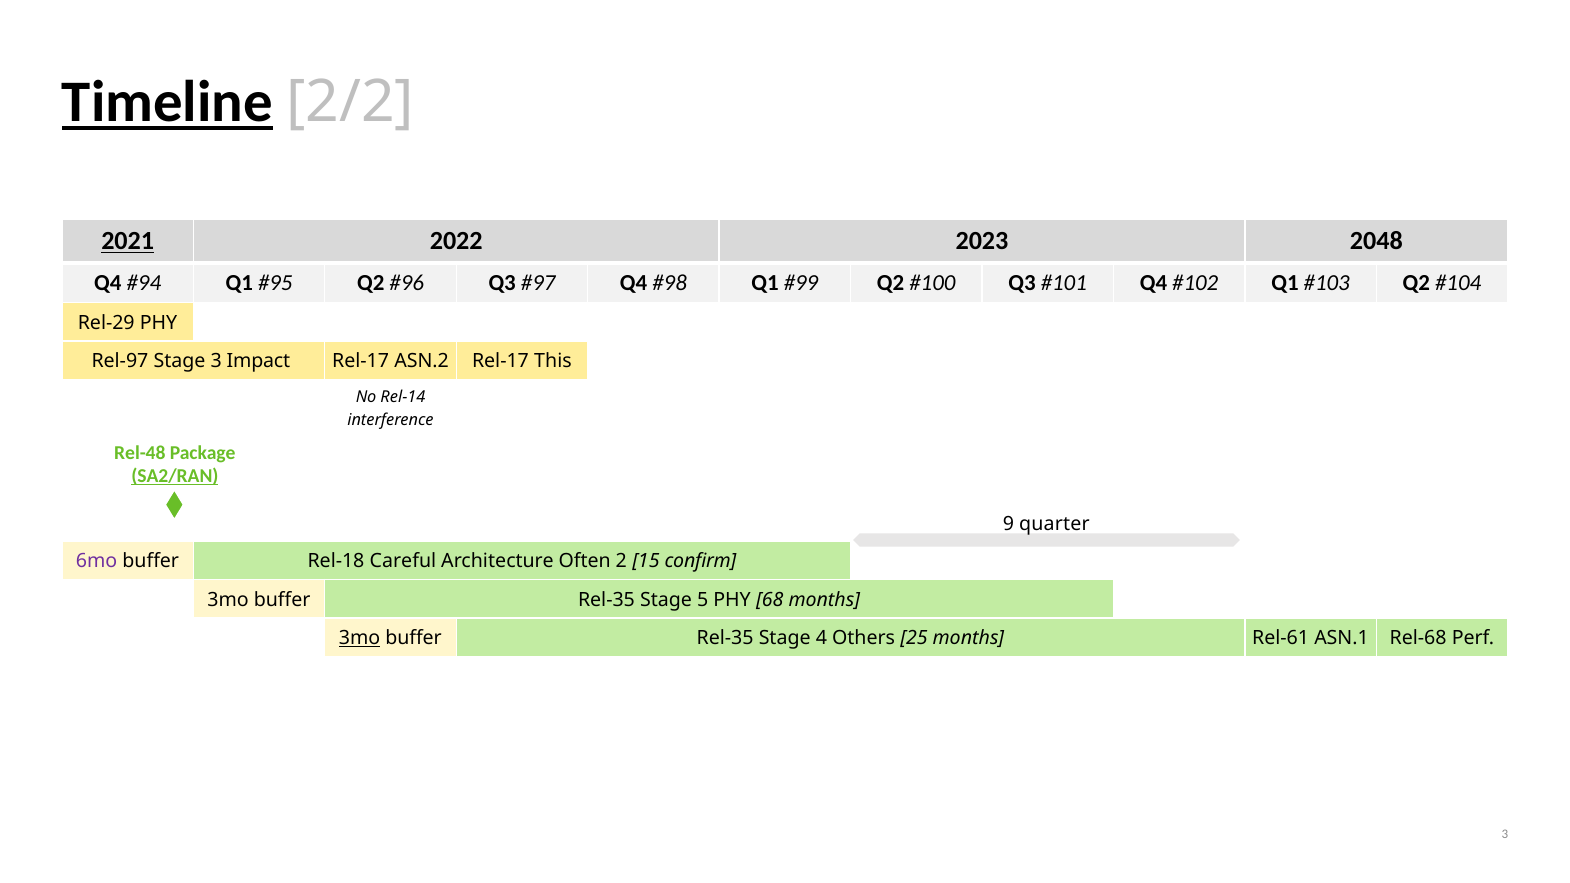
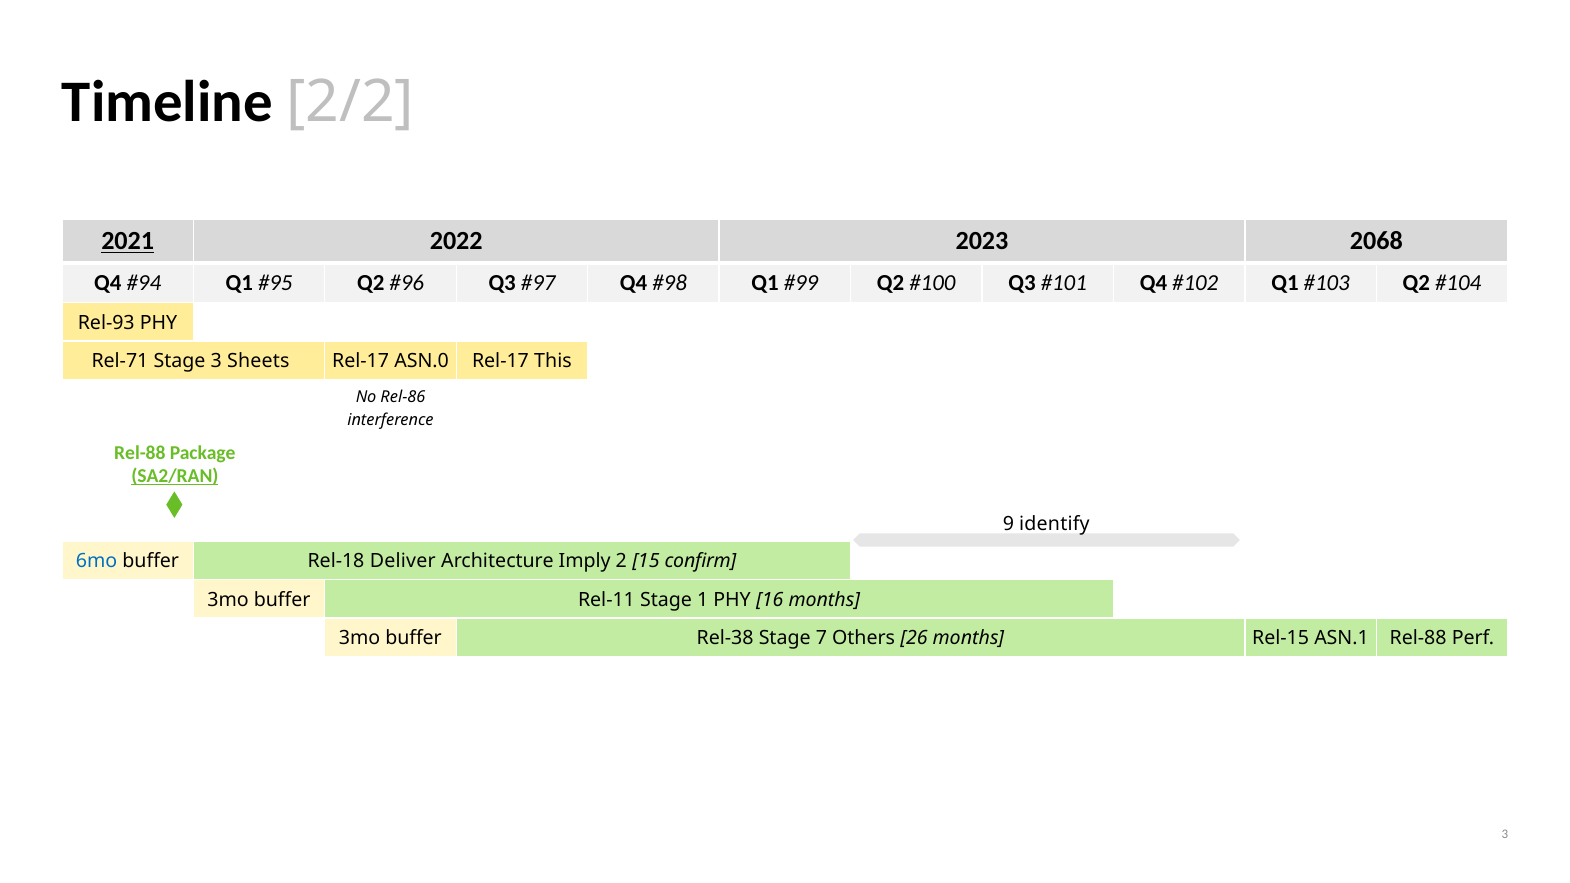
Timeline underline: present -> none
2048: 2048 -> 2068
Rel-29: Rel-29 -> Rel-93
Rel-97: Rel-97 -> Rel-71
Impact: Impact -> Sheets
ASN.2: ASN.2 -> ASN.0
Rel-14: Rel-14 -> Rel-86
Rel-48 at (140, 453): Rel-48 -> Rel-88
quarter: quarter -> identify
6mo colour: purple -> blue
Careful: Careful -> Deliver
Often: Often -> Imply
Rel-35 at (606, 600): Rel-35 -> Rel-11
5: 5 -> 1
68: 68 -> 16
3mo at (359, 638) underline: present -> none
Rel-35 at (725, 638): Rel-35 -> Rel-38
4: 4 -> 7
25: 25 -> 26
Rel-61: Rel-61 -> Rel-15
ASN.1 Rel-68: Rel-68 -> Rel-88
